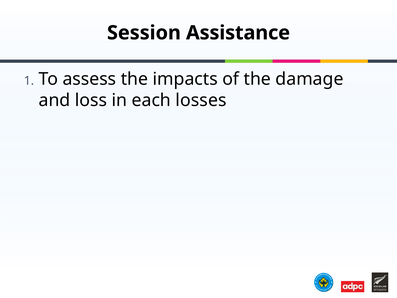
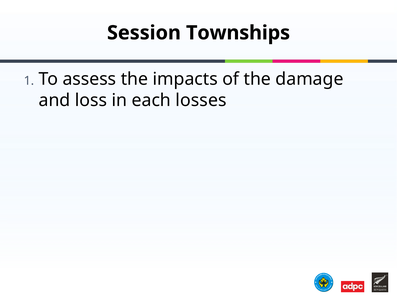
Assistance: Assistance -> Townships
